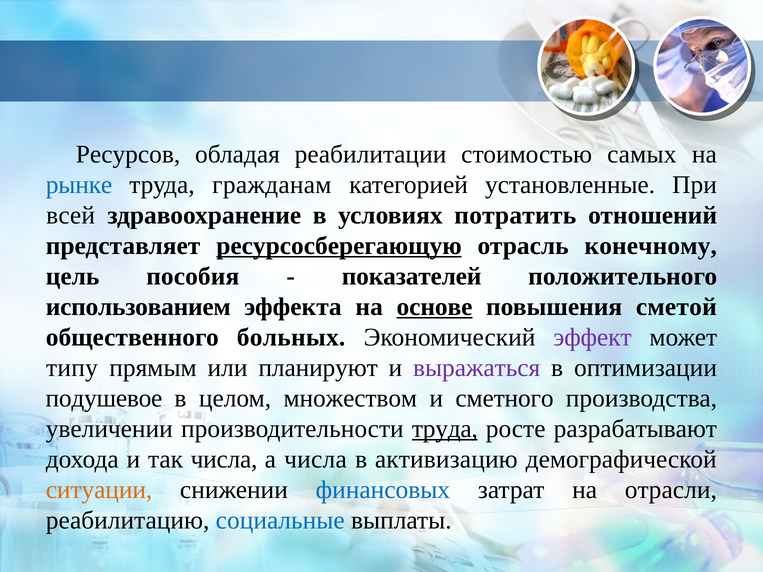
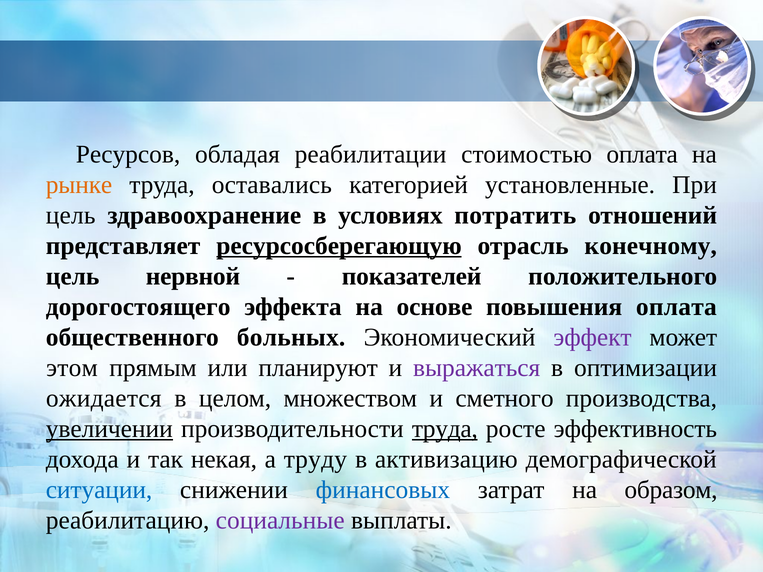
стоимостью самых: самых -> оплата
рынке colour: blue -> orange
гражданам: гражданам -> оставались
всей at (71, 215): всей -> цель
пособия: пособия -> нервной
использованием: использованием -> дорогостоящего
основе underline: present -> none
повышения сметой: сметой -> оплата
типу: типу -> этом
подушевое: подушевое -> ожидается
увеличении underline: none -> present
разрабатывают: разрабатывают -> эффективность
так числа: числа -> некая
а числа: числа -> труду
ситуации colour: orange -> blue
отрасли: отрасли -> образом
социальные colour: blue -> purple
